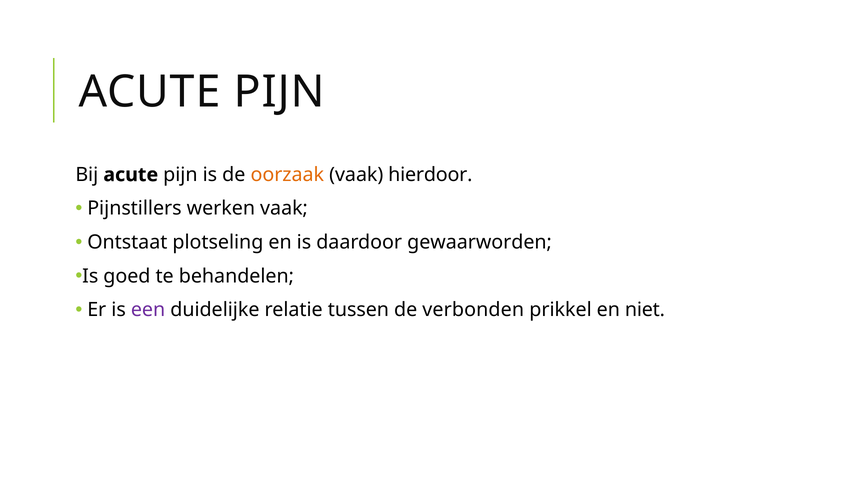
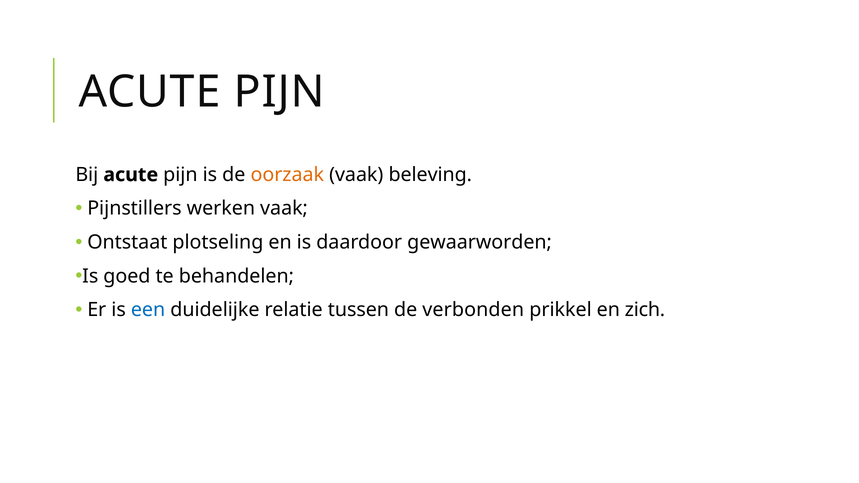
hierdoor: hierdoor -> beleving
een colour: purple -> blue
niet: niet -> zich
